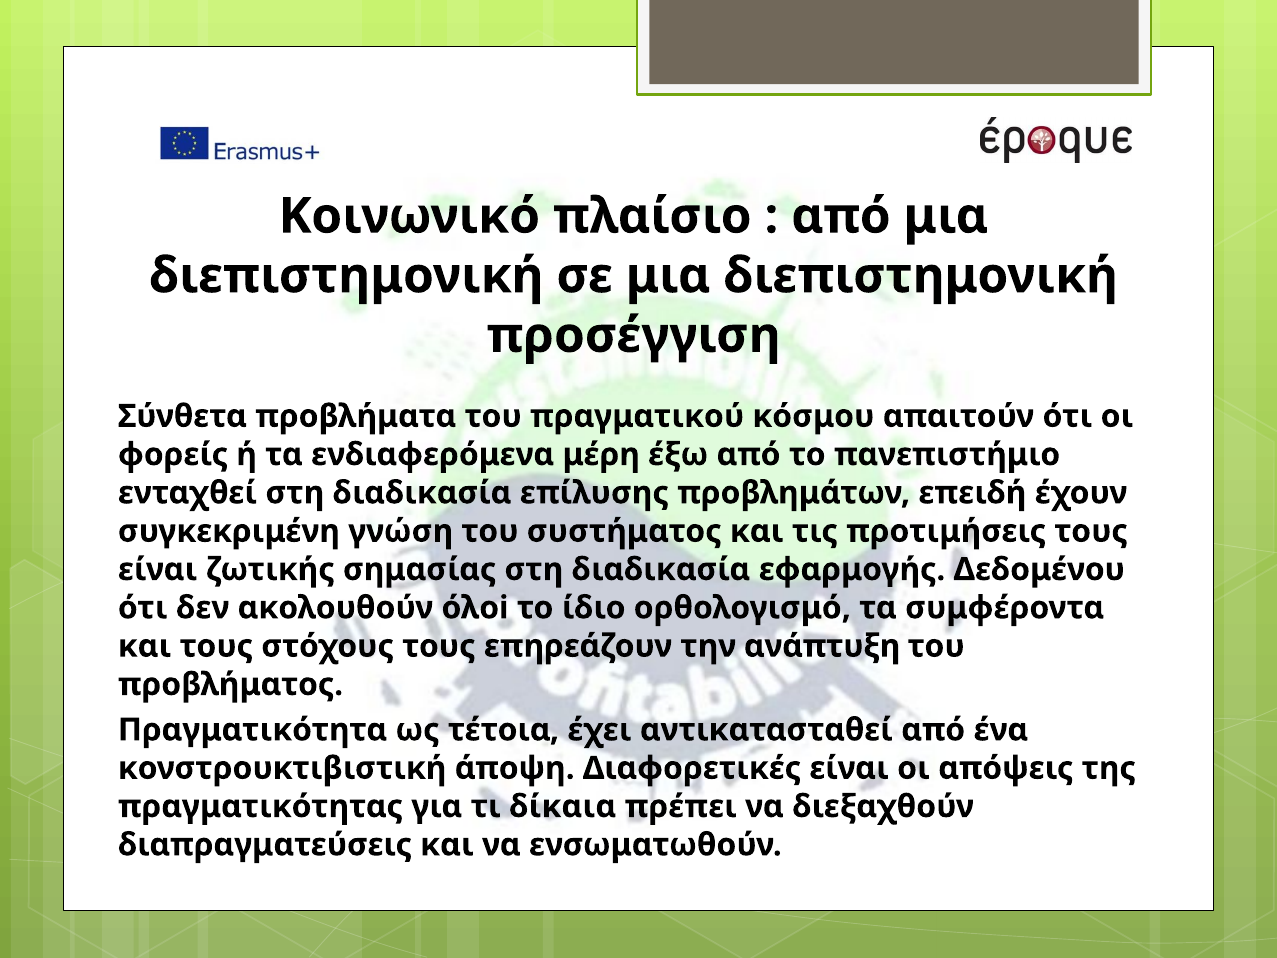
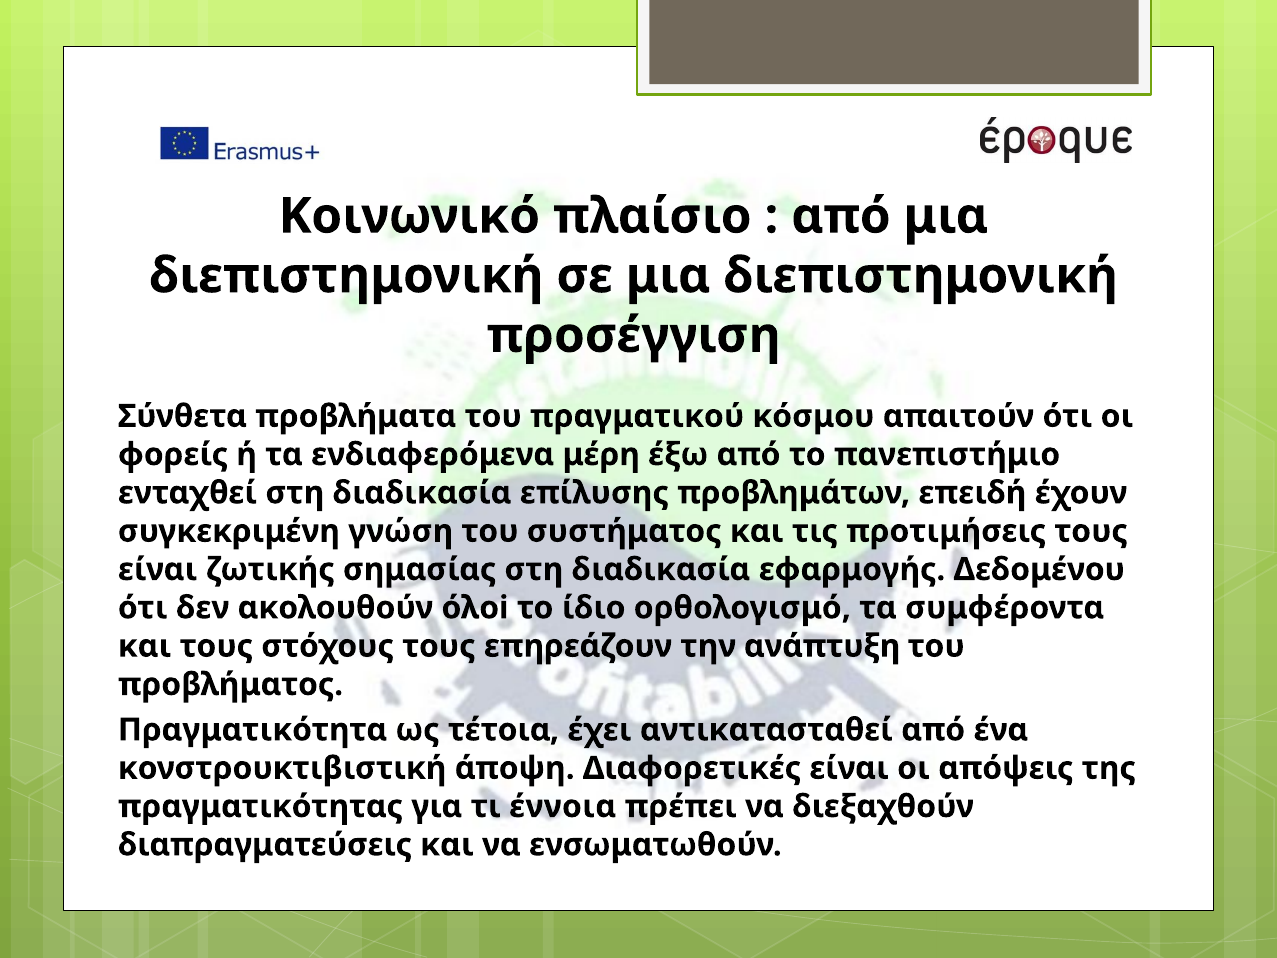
δίκαια: δίκαια -> έννοια
